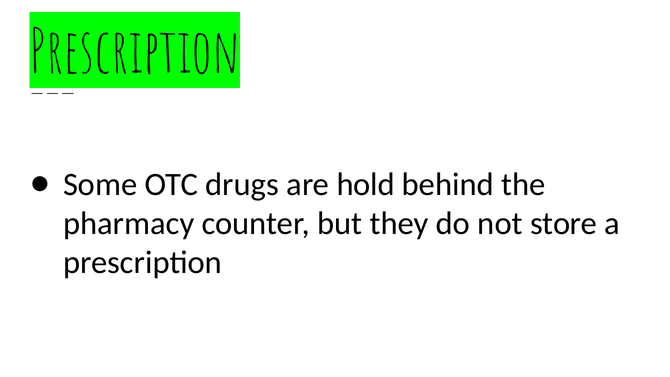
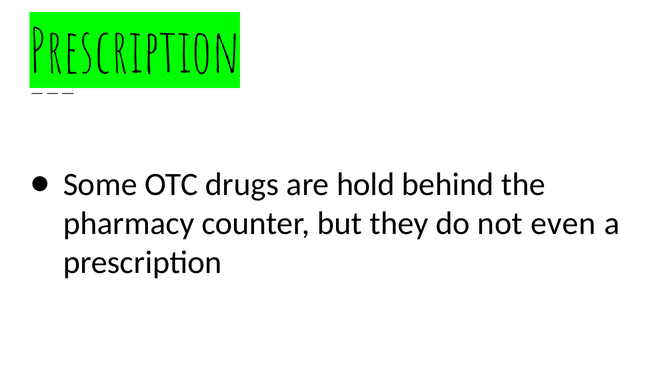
store: store -> even
